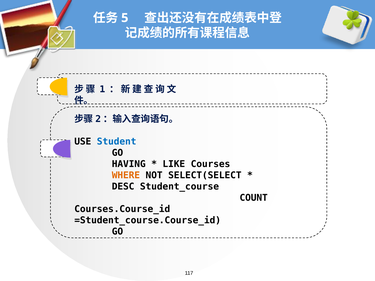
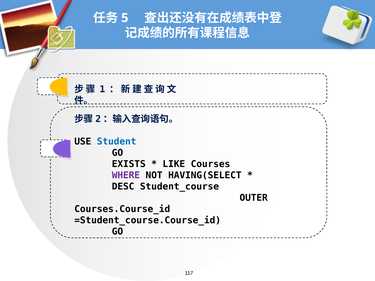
HAVING: HAVING -> EXISTS
WHERE colour: orange -> purple
SELECT(SELECT: SELECT(SELECT -> HAVING(SELECT
COUNT: COUNT -> OUTER
